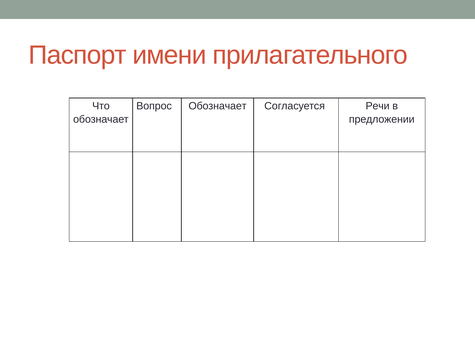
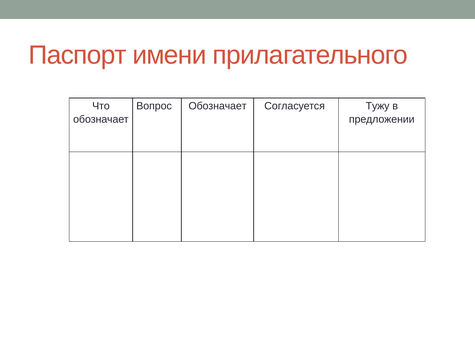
Речи: Речи -> Тужу
